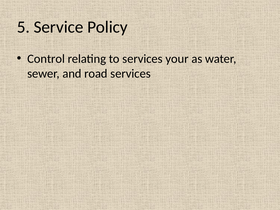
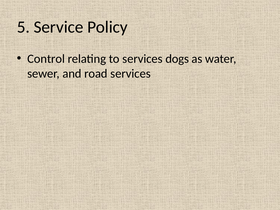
your: your -> dogs
